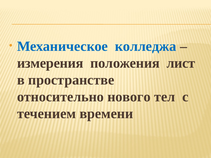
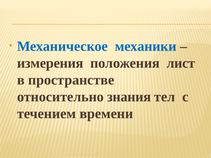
колледжа: колледжа -> механики
нового: нового -> знания
